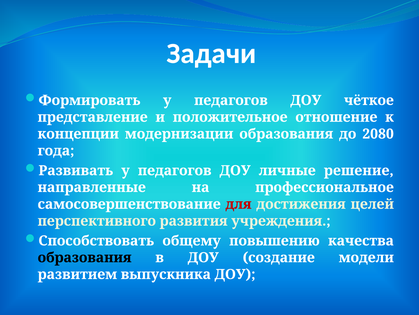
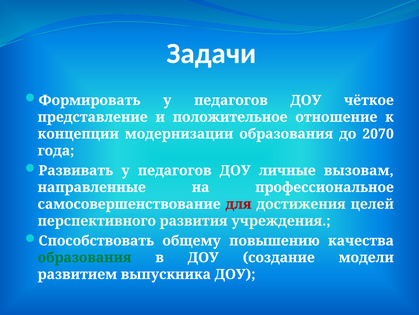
2080: 2080 -> 2070
решение: решение -> вызовам
образования at (85, 257) colour: black -> green
